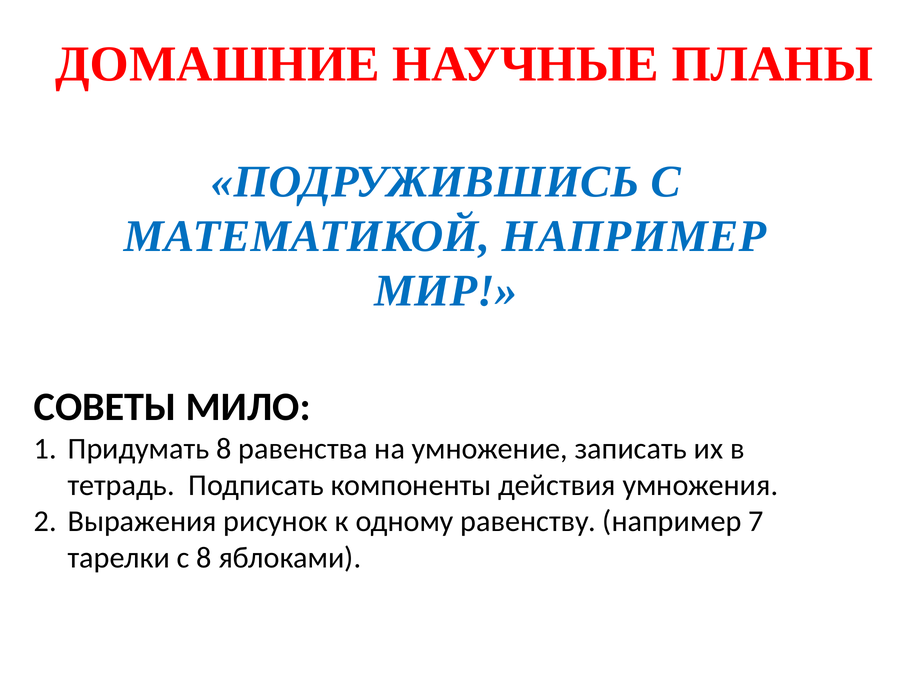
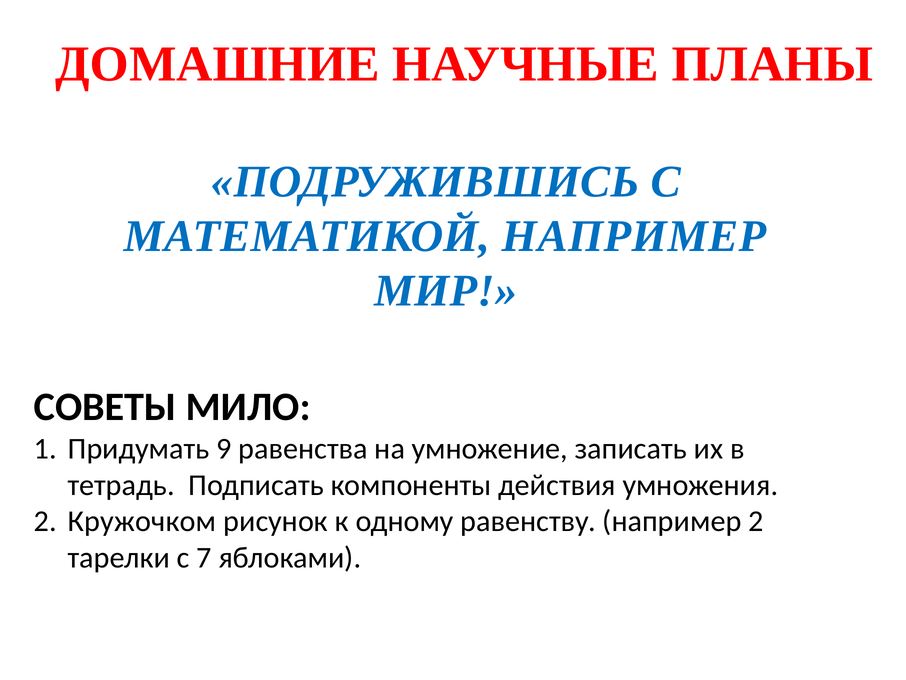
Придумать 8: 8 -> 9
Выражения: Выражения -> Кружочком
например 7: 7 -> 2
с 8: 8 -> 7
